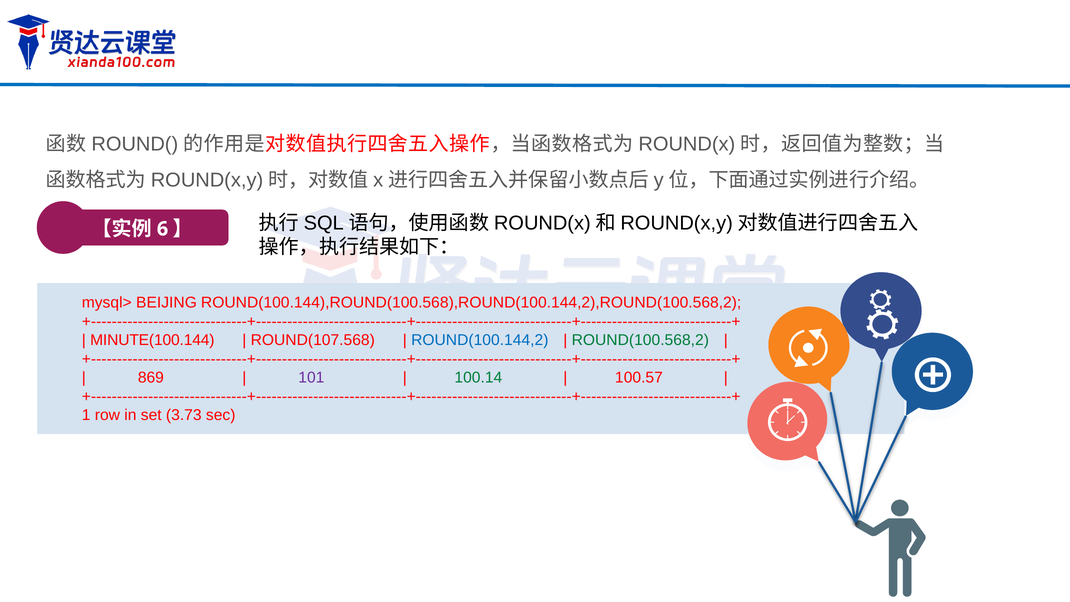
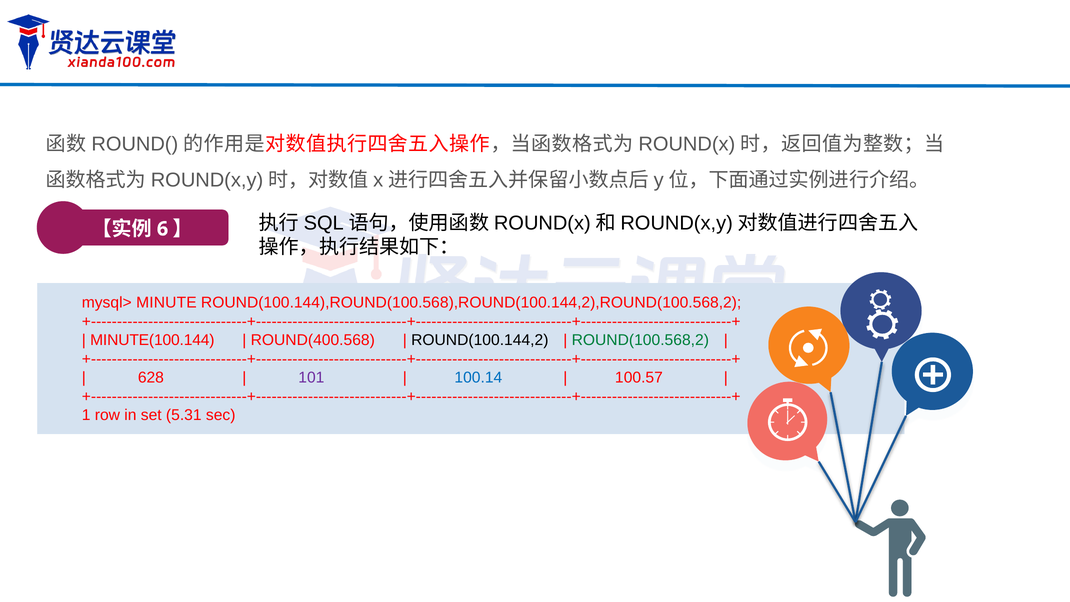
BEIJING: BEIJING -> MINUTE
ROUND(107.568: ROUND(107.568 -> ROUND(400.568
ROUND(100.144,2 colour: blue -> black
869: 869 -> 628
100.14 colour: green -> blue
3.73: 3.73 -> 5.31
